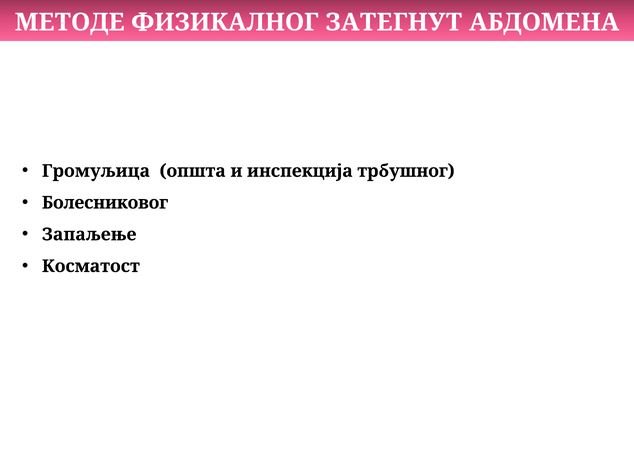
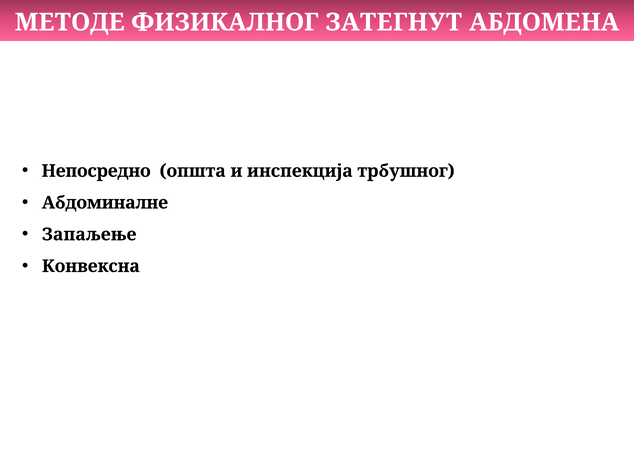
Громуљица: Громуљица -> Непосредно
Болесниковог: Болесниковог -> Абдоминалне
Косматост: Косматост -> Конвексна
